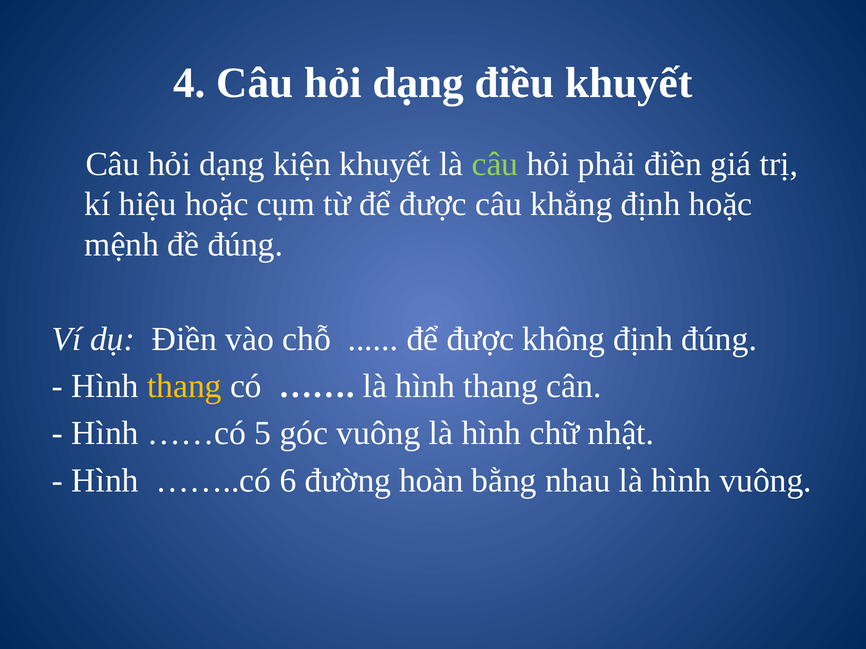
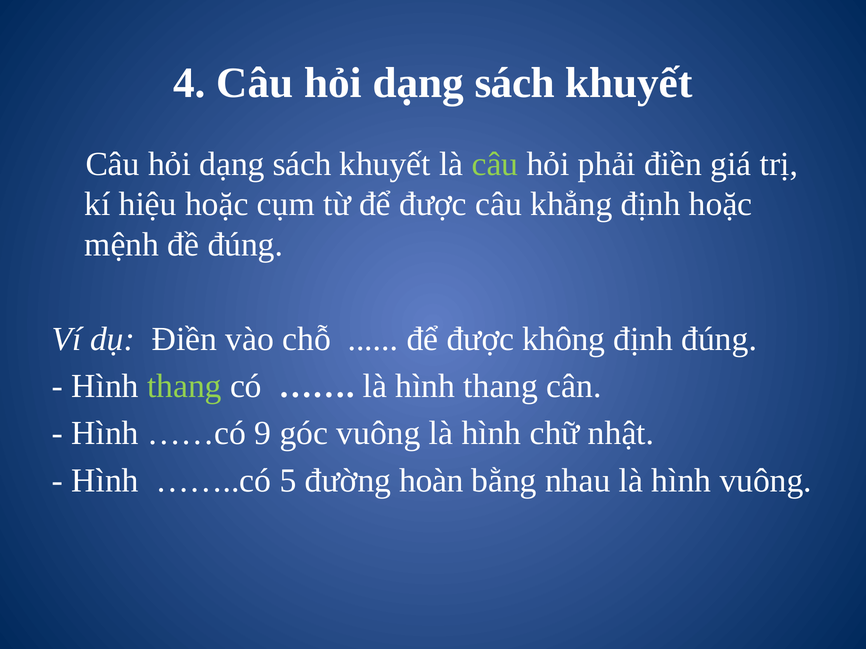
điều at (515, 83): điều -> sách
kiện at (302, 164): kiện -> sách
thang at (184, 386) colour: yellow -> light green
5: 5 -> 9
6: 6 -> 5
